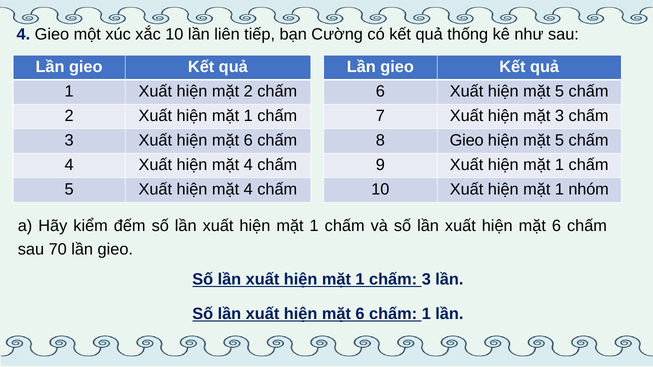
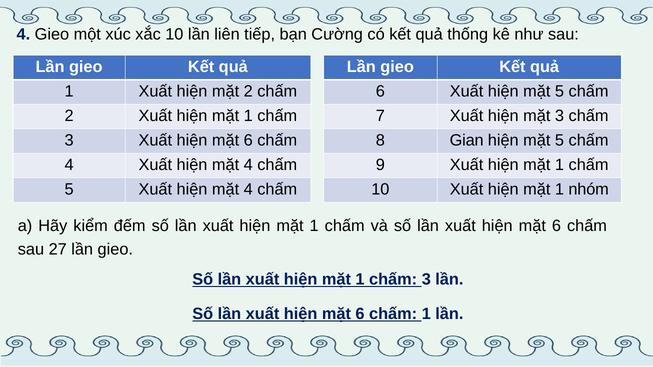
8 Gieo: Gieo -> Gian
70: 70 -> 27
